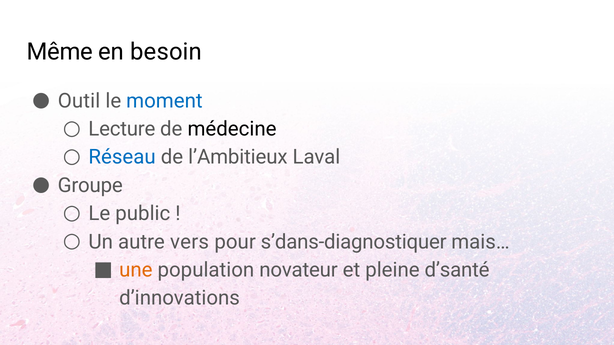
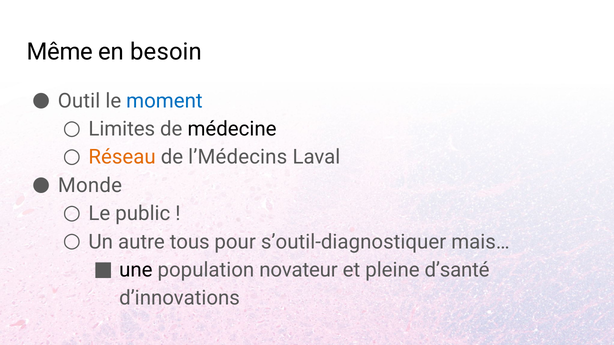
Lecture: Lecture -> Limites
Réseau colour: blue -> orange
l’Ambitieux: l’Ambitieux -> l’Médecins
Groupe: Groupe -> Monde
vers: vers -> tous
s’dans-diagnostiquer: s’dans-diagnostiquer -> s’outil-diagnostiquer
une colour: orange -> black
